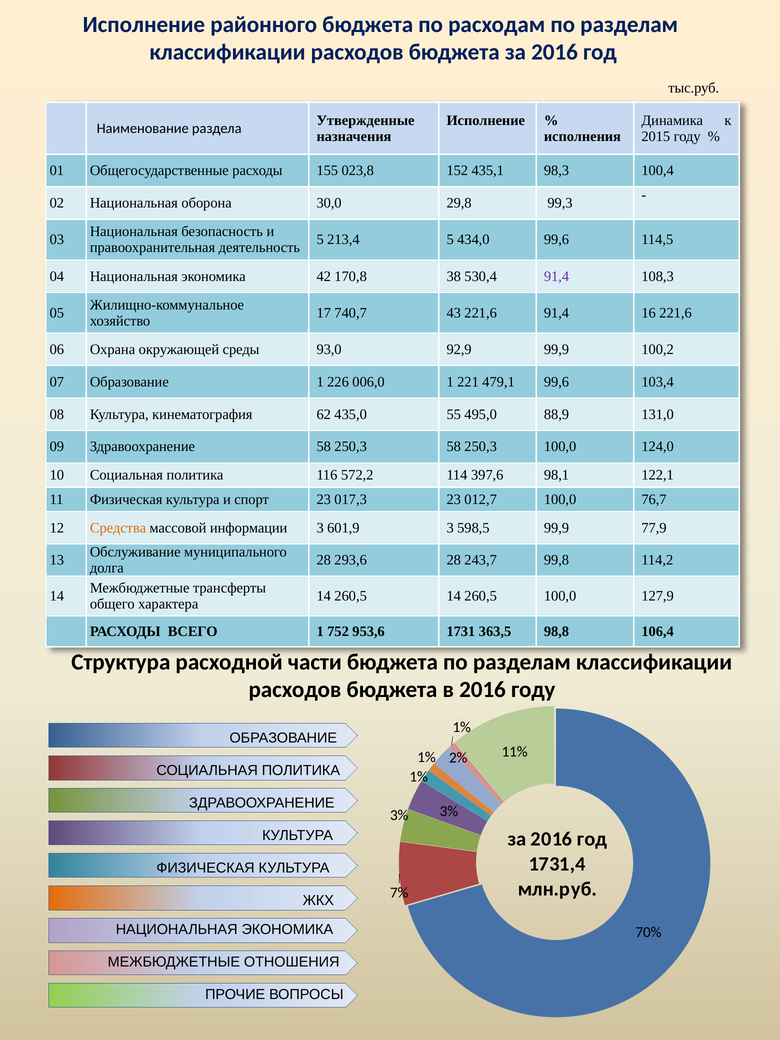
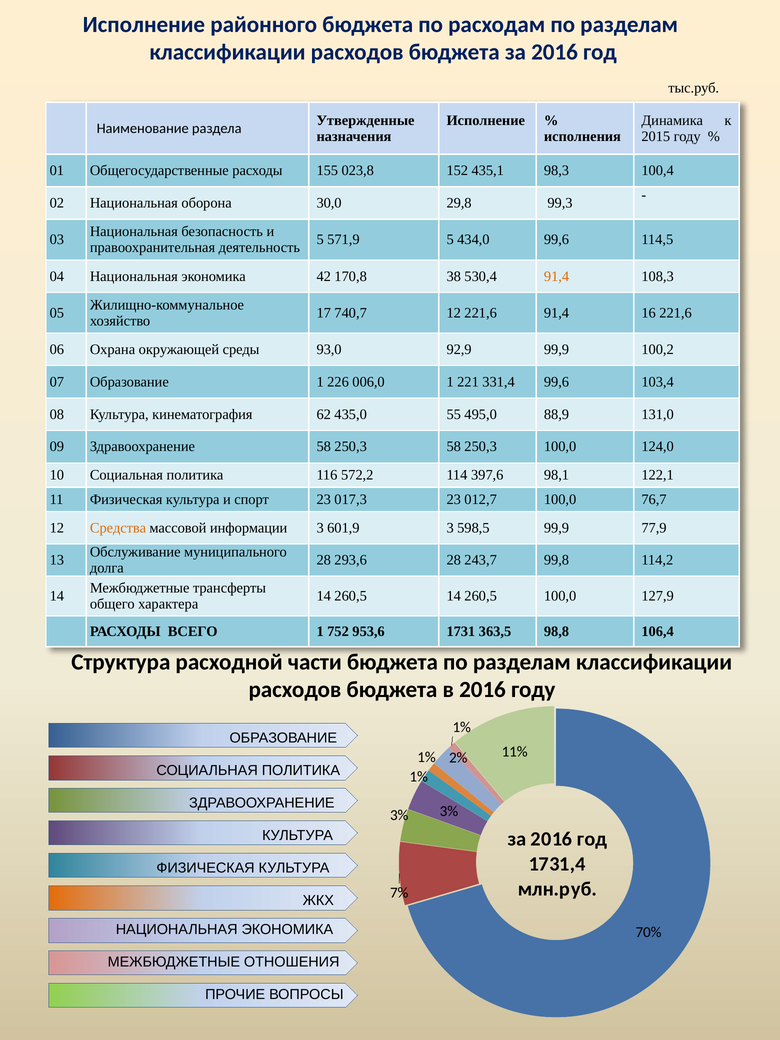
213,4: 213,4 -> 571,9
91,4 at (557, 276) colour: purple -> orange
740,7 43: 43 -> 12
479,1: 479,1 -> 331,4
